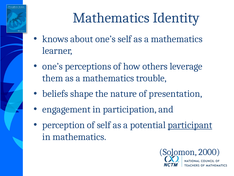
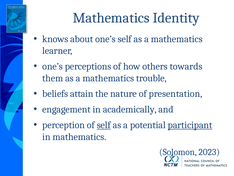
leverage: leverage -> towards
shape: shape -> attain
participation: participation -> academically
self at (104, 125) underline: none -> present
2000: 2000 -> 2023
